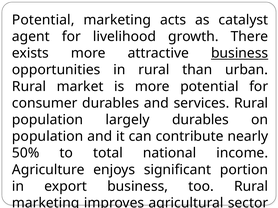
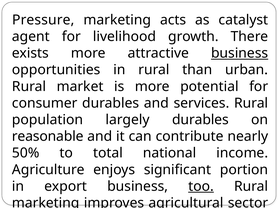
Potential at (43, 20): Potential -> Pressure
population at (48, 137): population -> reasonable
too underline: none -> present
